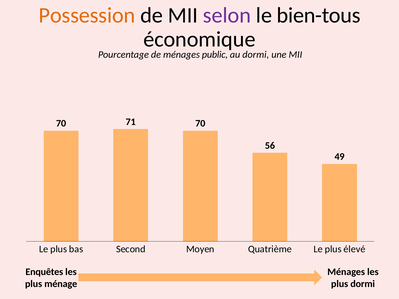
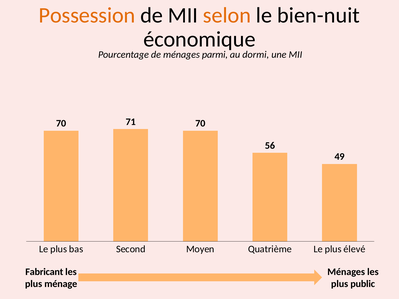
selon colour: purple -> orange
bien-tous: bien-tous -> bien-nuit
public: public -> parmi
Enquêtes: Enquêtes -> Fabricant
plus dormi: dormi -> public
